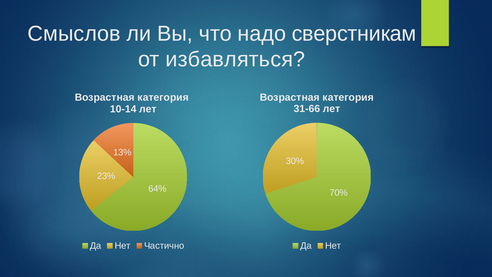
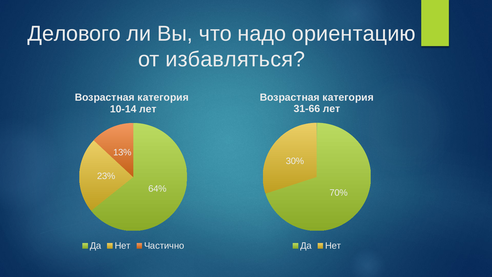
Смыслов: Смыслов -> Делового
сверстникам: сверстникам -> ориентацию
